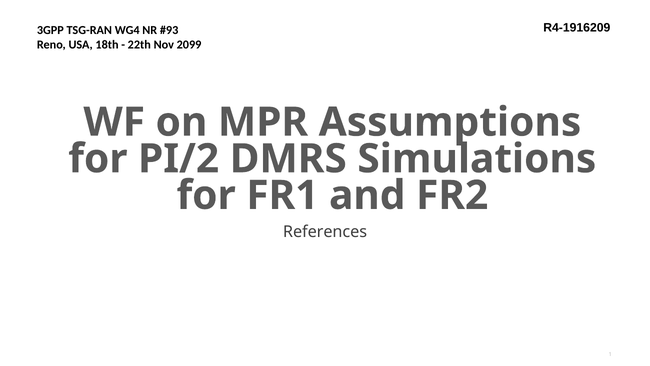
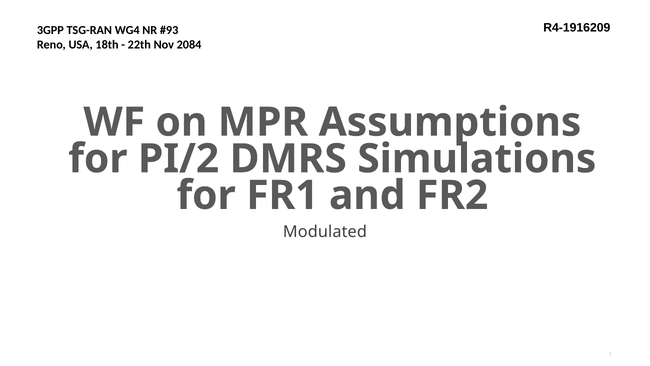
2099: 2099 -> 2084
References: References -> Modulated
